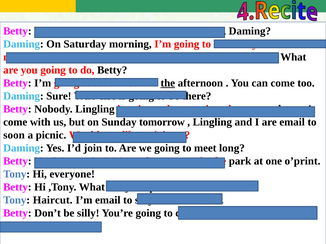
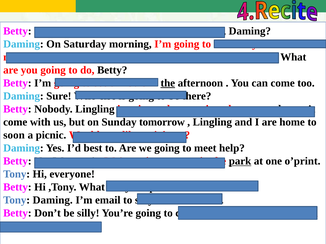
are email: email -> home
I’d join: join -> best
meet long: long -> help
park underline: none -> present
Tony Haircut: Haircut -> Daming
